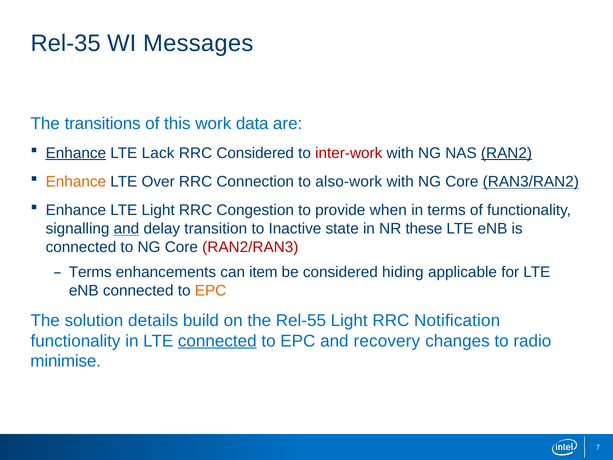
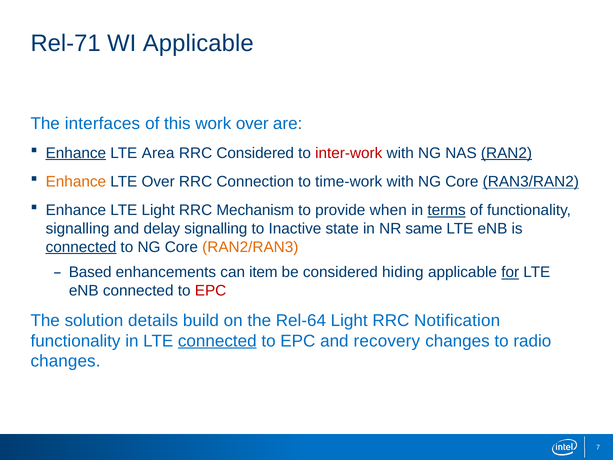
Rel-35: Rel-35 -> Rel-71
WI Messages: Messages -> Applicable
transitions: transitions -> interfaces
work data: data -> over
Lack: Lack -> Area
also-work: also-work -> time-work
Congestion: Congestion -> Mechanism
terms at (447, 210) underline: none -> present
and at (126, 229) underline: present -> none
delay transition: transition -> signalling
these: these -> same
connected at (81, 247) underline: none -> present
RAN2/RAN3 colour: red -> orange
Terms at (90, 272): Terms -> Based
for underline: none -> present
EPC at (211, 291) colour: orange -> red
Rel-55: Rel-55 -> Rel-64
minimise at (66, 361): minimise -> changes
